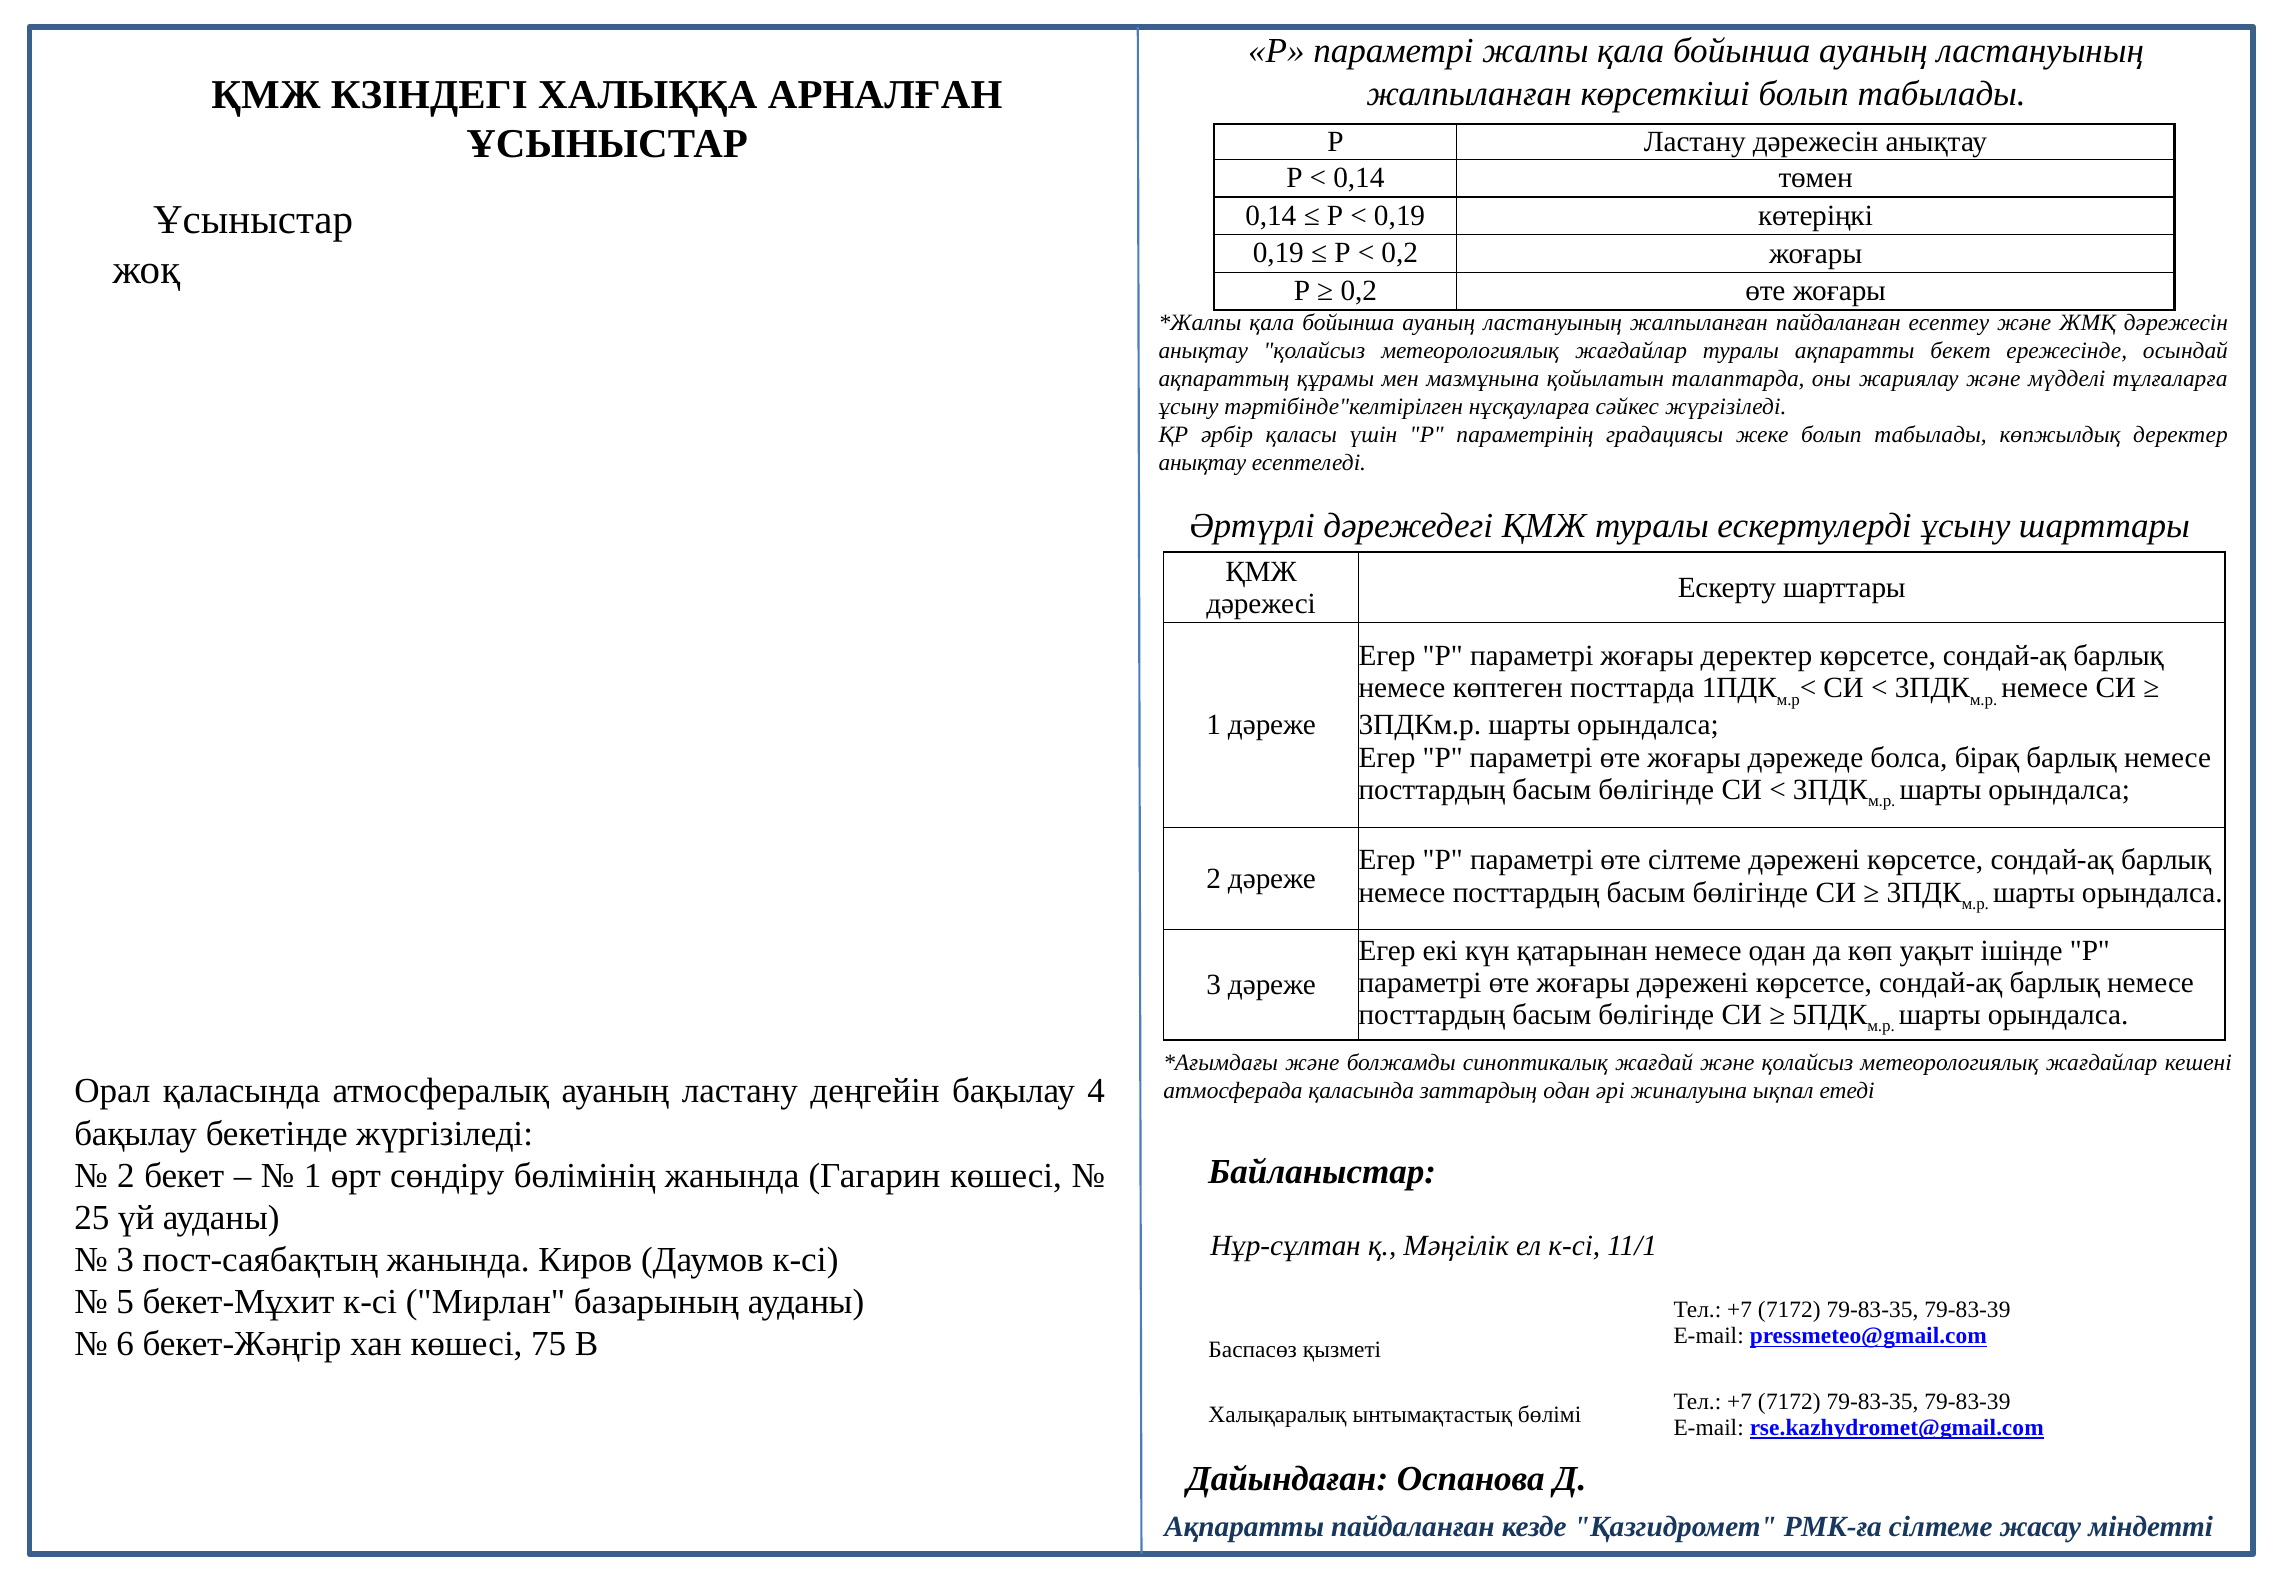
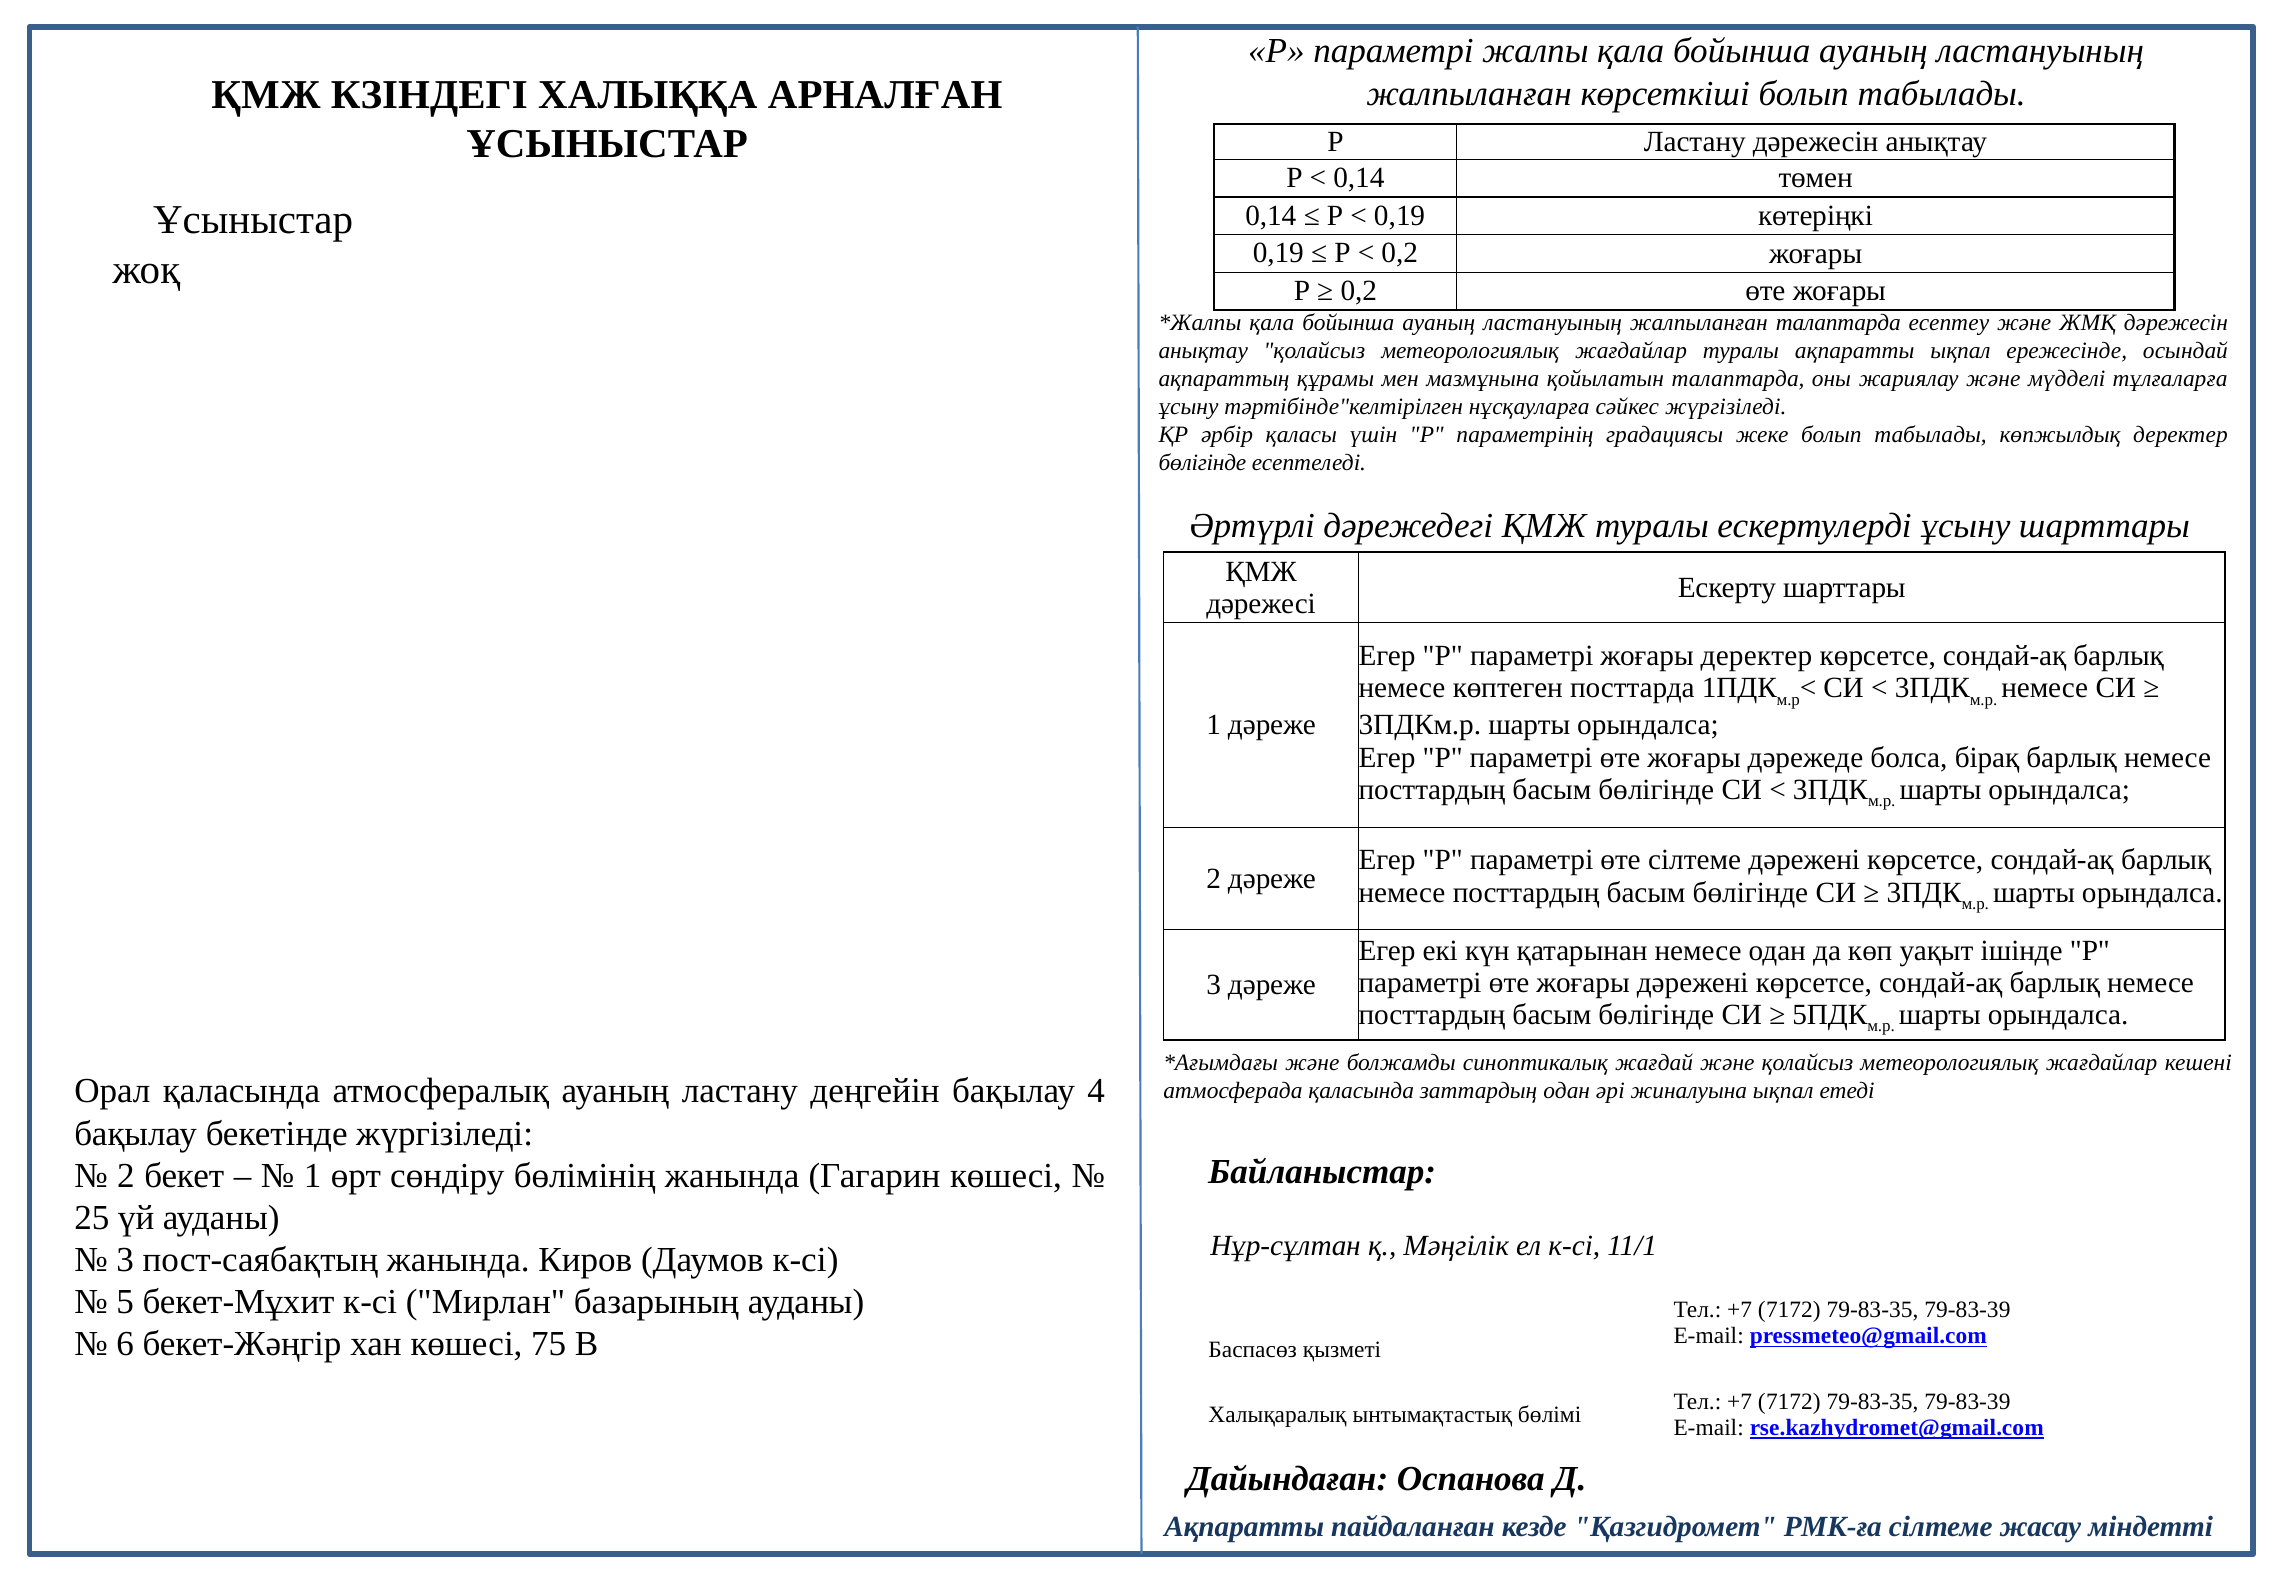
жалпыланған пайдаланған: пайдаланған -> талаптарда
ақпаратты бекет: бекет -> ықпал
анықтау at (1202, 463): анықтау -> бөлігінде
